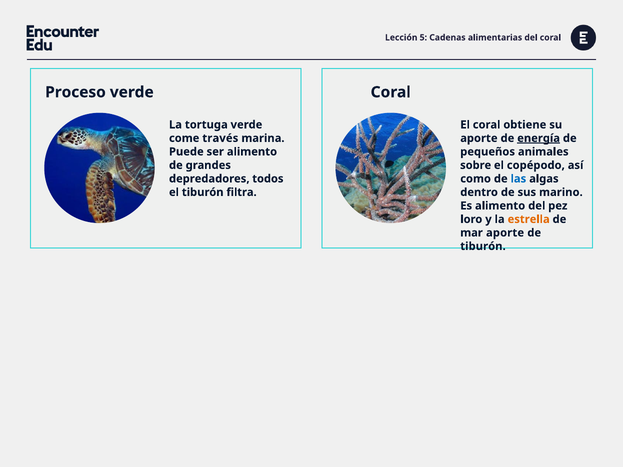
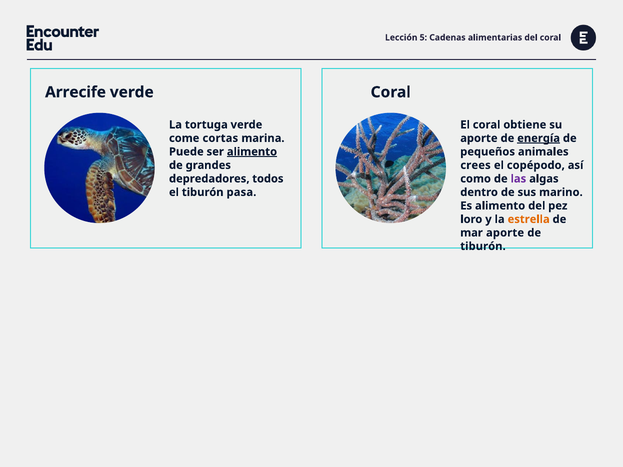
Proceso: Proceso -> Arrecife
través: través -> cortas
alimento at (252, 152) underline: none -> present
sobre: sobre -> crees
las colour: blue -> purple
filtra: filtra -> pasa
